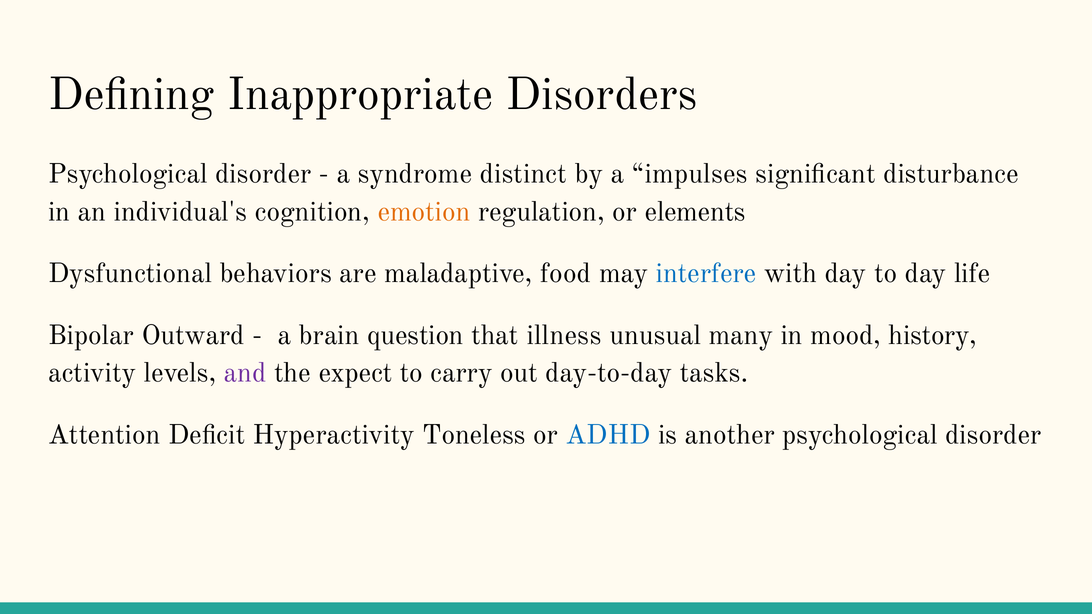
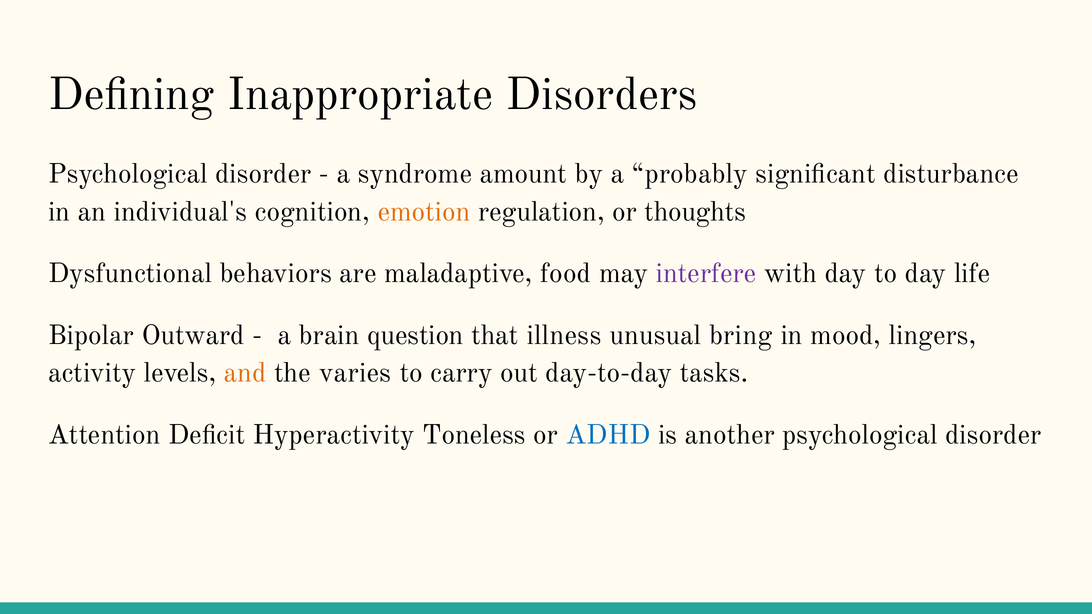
distinct: distinct -> amount
impulses: impulses -> probably
elements: elements -> thoughts
interfere colour: blue -> purple
many: many -> bring
history: history -> lingers
and colour: purple -> orange
expect: expect -> varies
